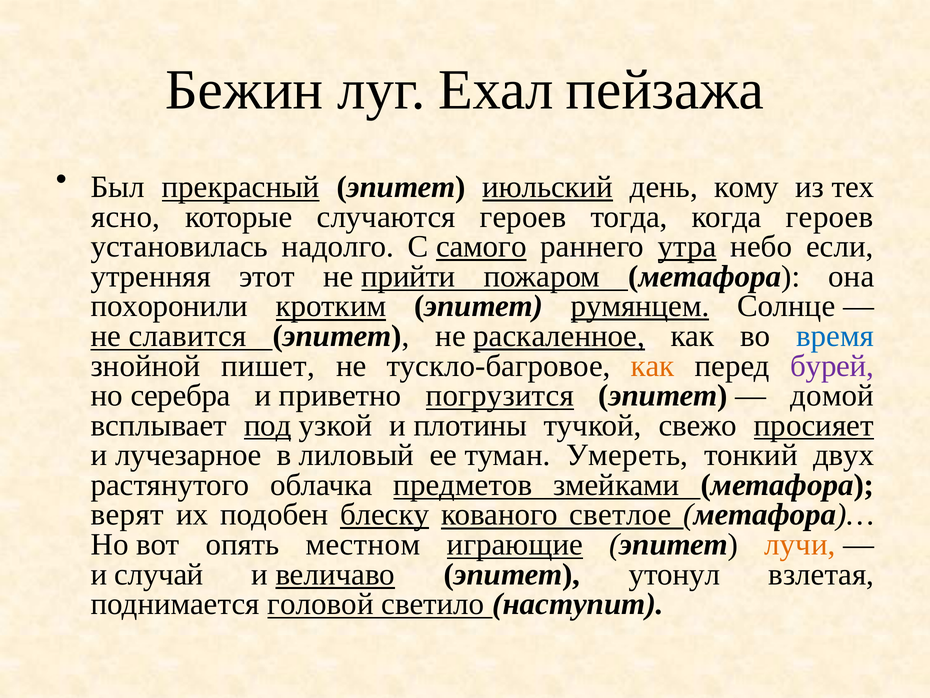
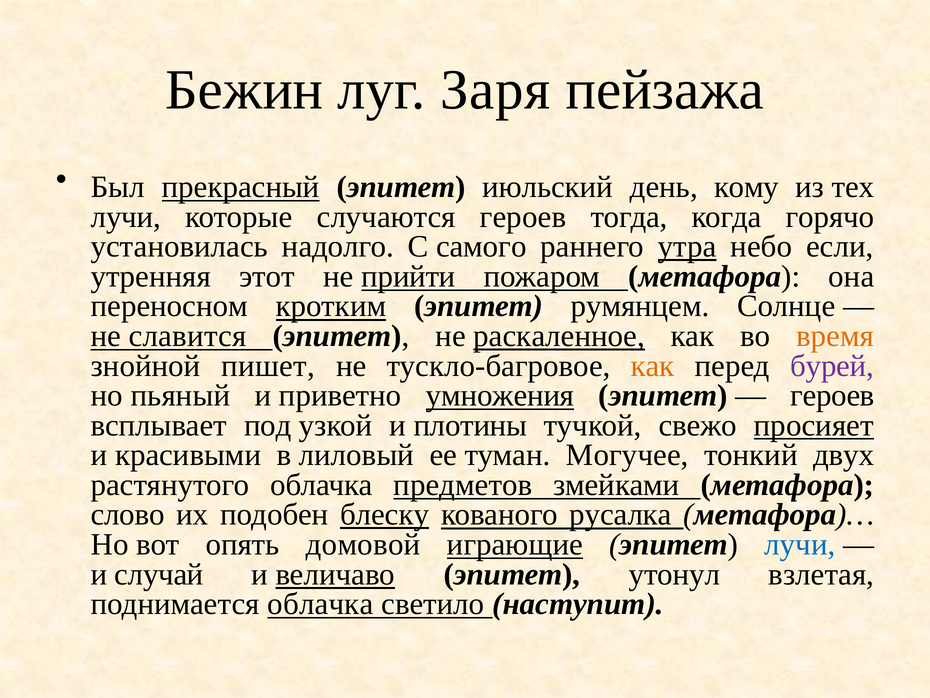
Ехал: Ехал -> Заря
июльский underline: present -> none
ясно at (126, 217): ясно -> лучи
когда героев: героев -> горячо
самого underline: present -> none
похоронили: похоронили -> переносном
румянцем underline: present -> none
время colour: blue -> orange
серебра: серебра -> пьяный
погрузится: погрузится -> умножения
домой at (832, 395): домой -> героев
под underline: present -> none
лучезарное: лучезарное -> красивыми
Умереть: Умереть -> Могучее
верят: верят -> слово
светлое: светлое -> русалка
местном: местном -> домовой
лучи at (800, 544) colour: orange -> blue
поднимается головой: головой -> облачка
